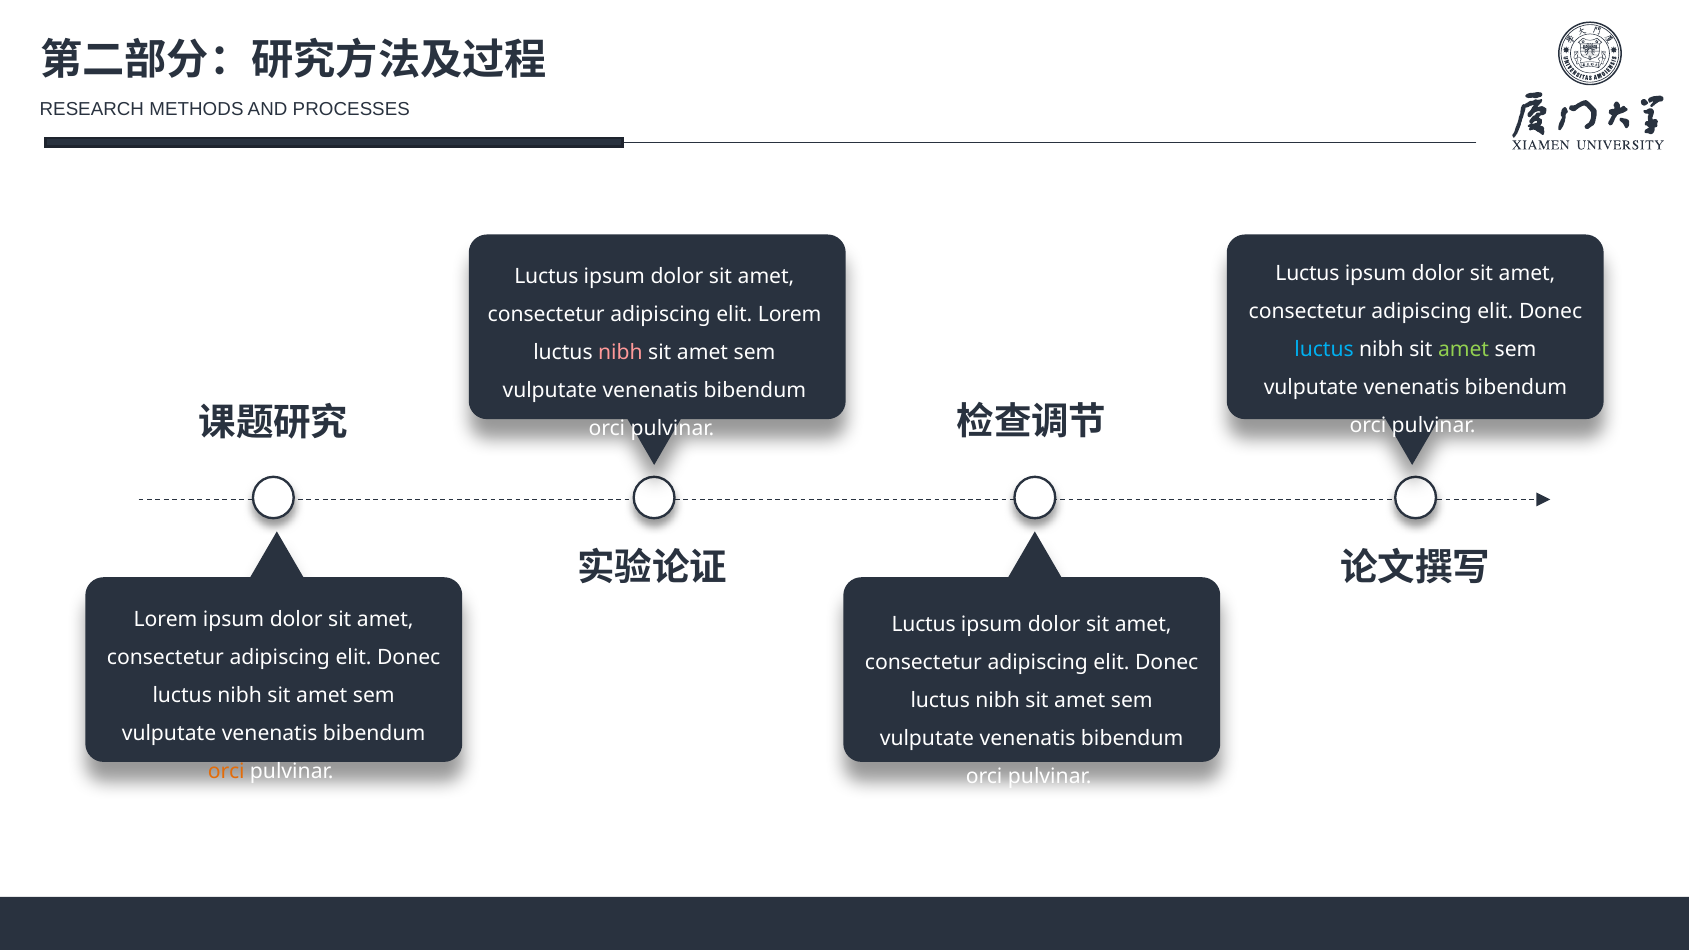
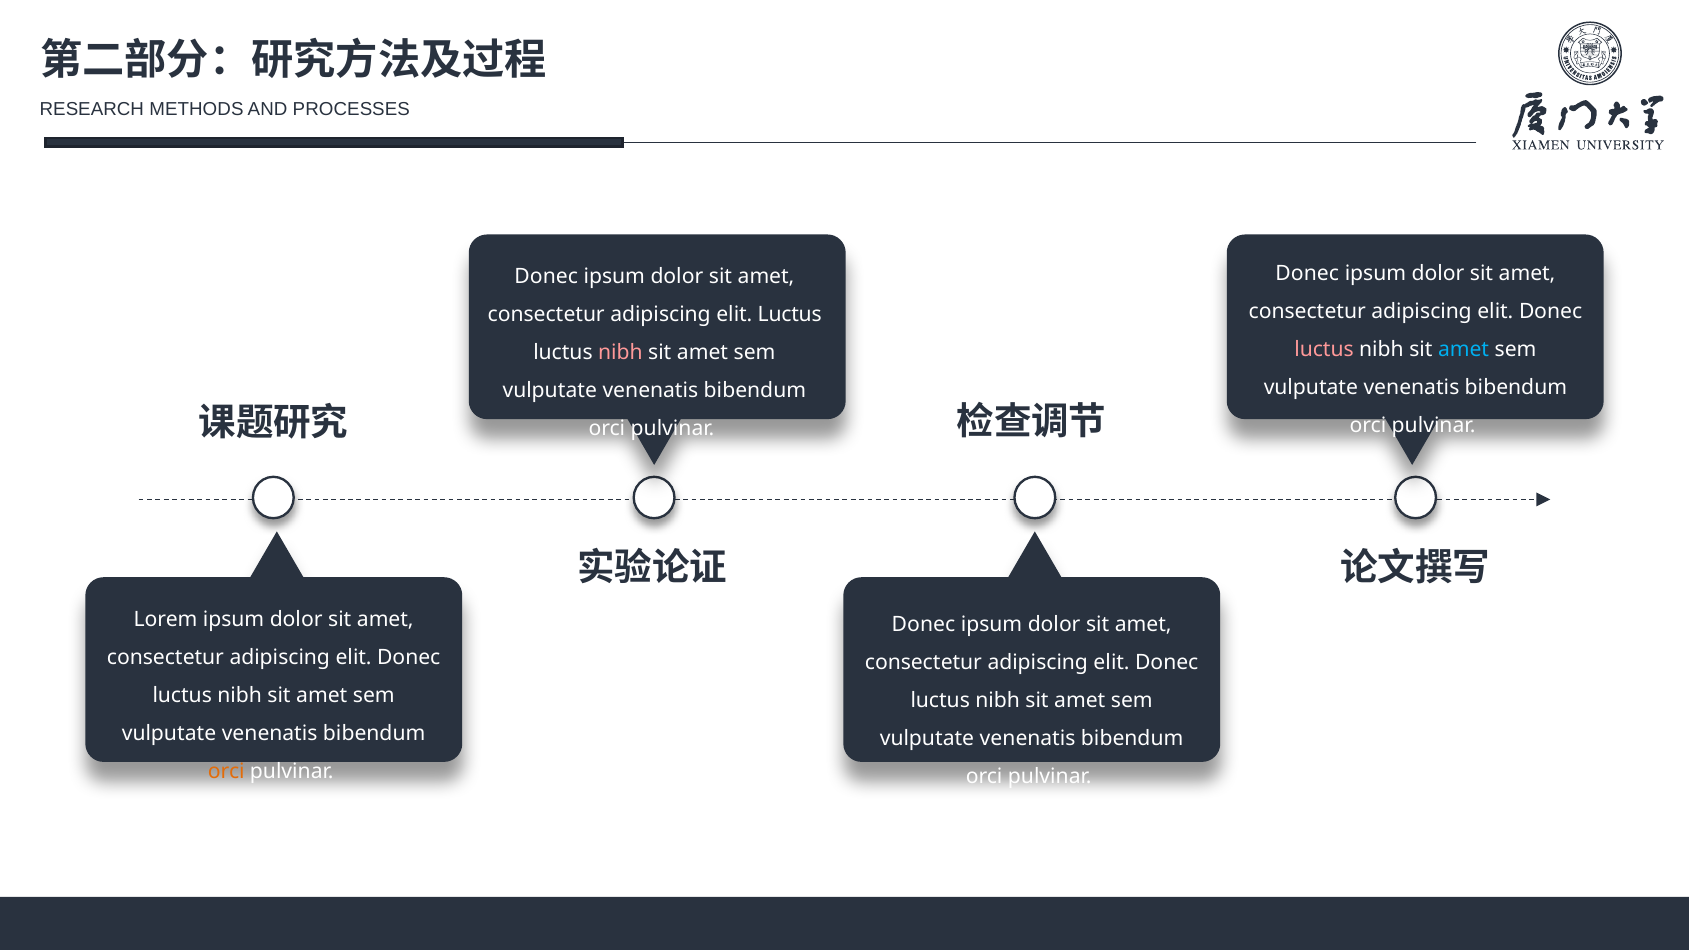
Luctus at (1307, 274): Luctus -> Donec
Luctus at (546, 276): Luctus -> Donec
elit Lorem: Lorem -> Luctus
luctus at (1324, 350) colour: light blue -> pink
amet at (1464, 350) colour: light green -> light blue
Luctus at (924, 624): Luctus -> Donec
